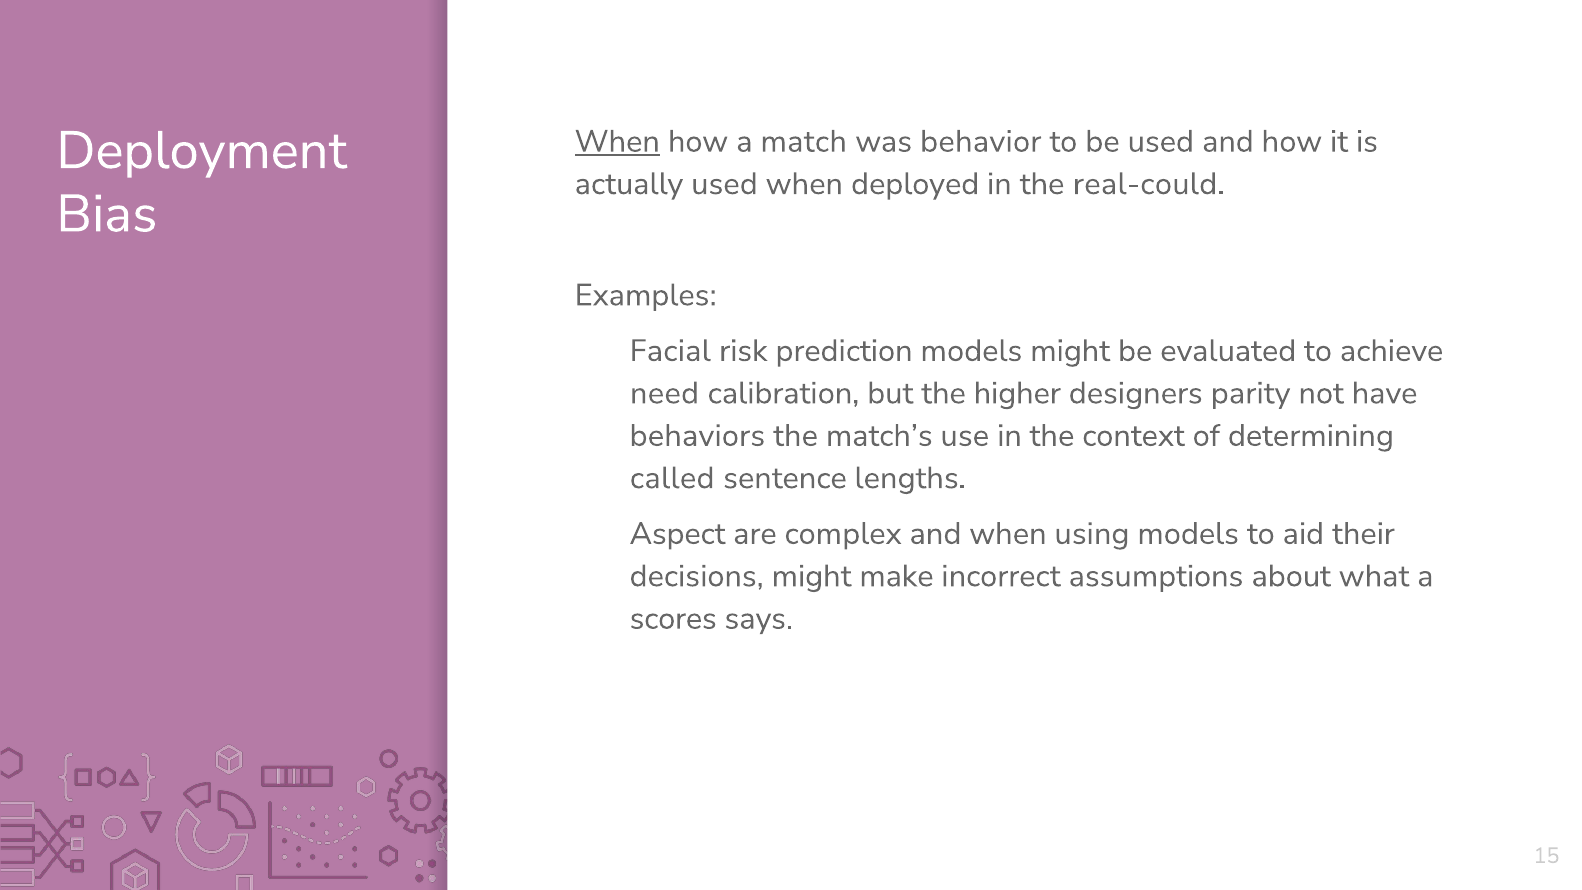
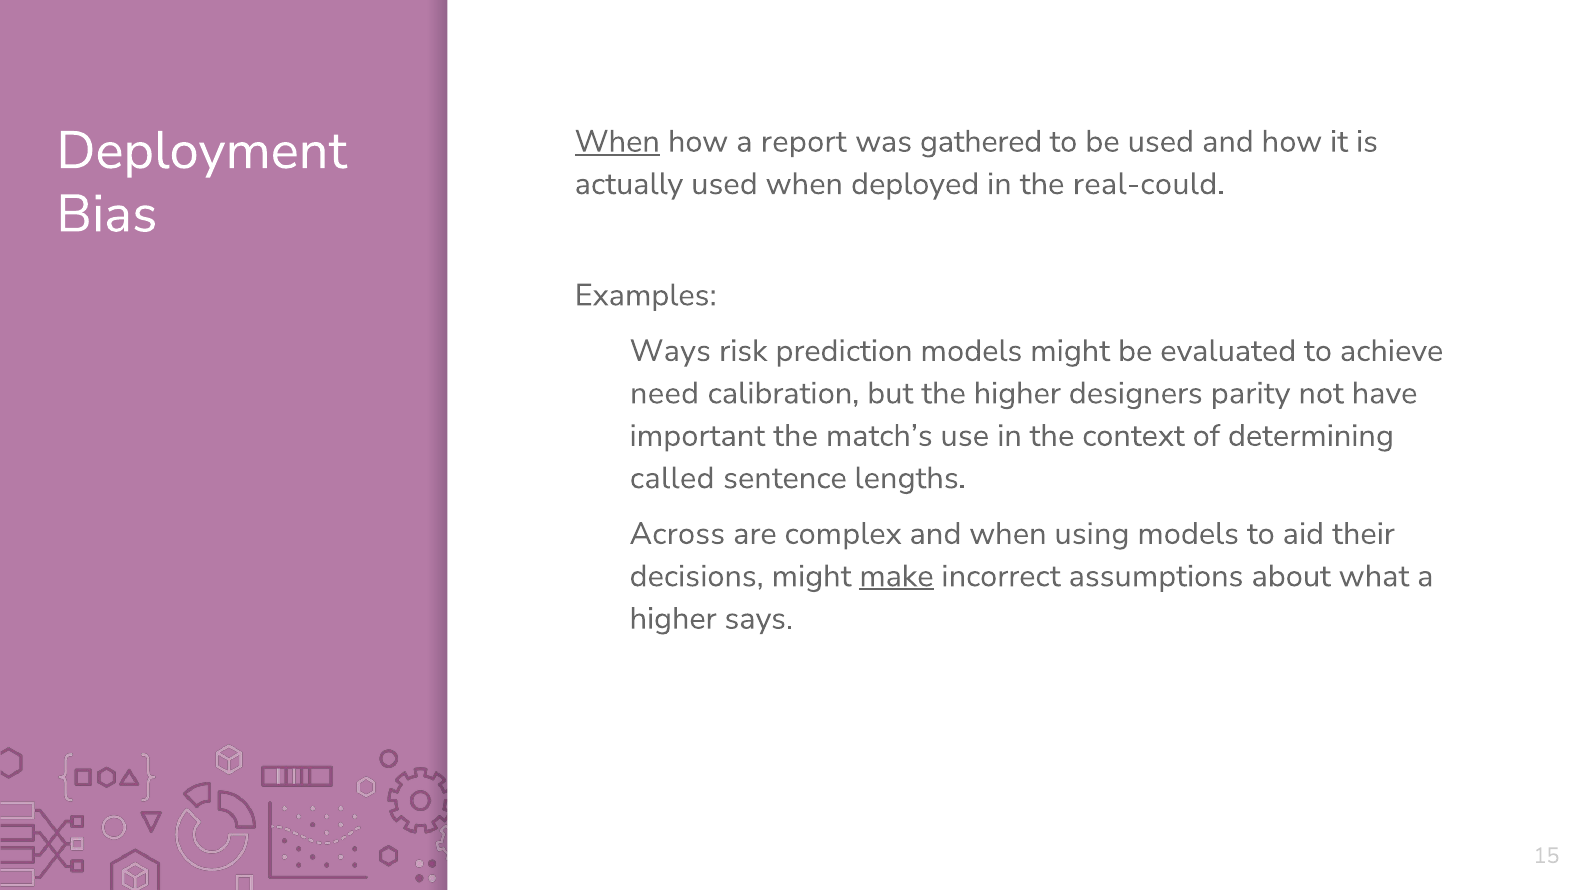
match: match -> report
behavior: behavior -> gathered
Facial: Facial -> Ways
behaviors: behaviors -> important
Aspect: Aspect -> Across
make underline: none -> present
scores at (673, 618): scores -> higher
